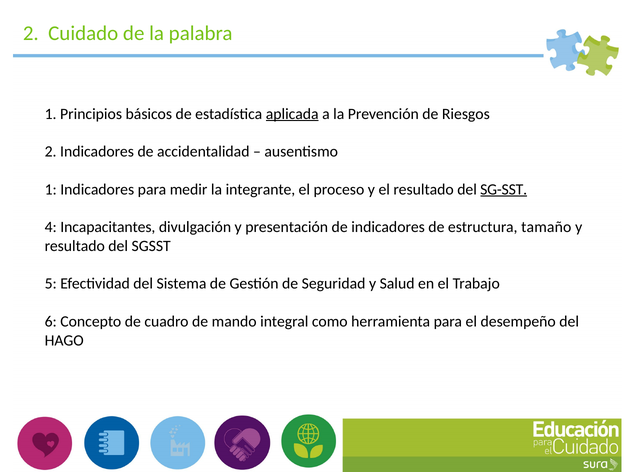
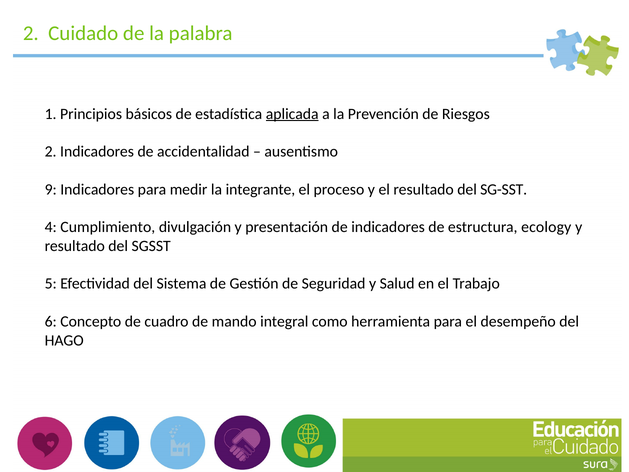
1 at (51, 189): 1 -> 9
SG-SST underline: present -> none
Incapacitantes: Incapacitantes -> Cumplimiento
tamaño: tamaño -> ecology
